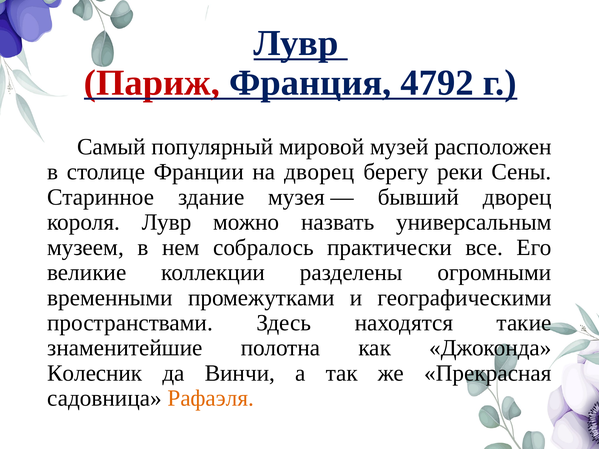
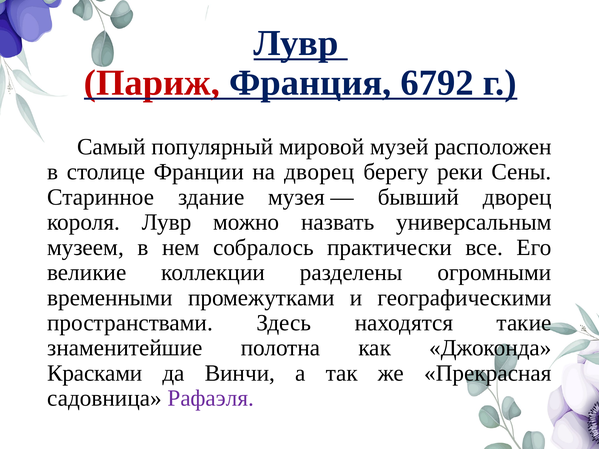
4792: 4792 -> 6792
Колесник: Колесник -> Красками
Рафаэля colour: orange -> purple
